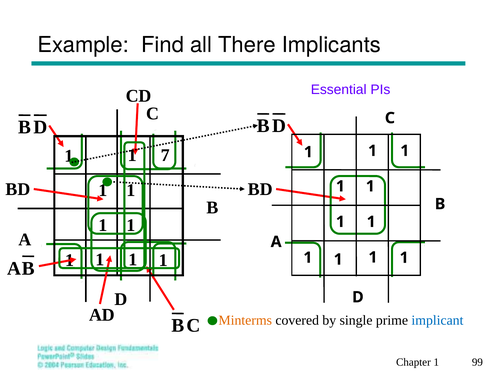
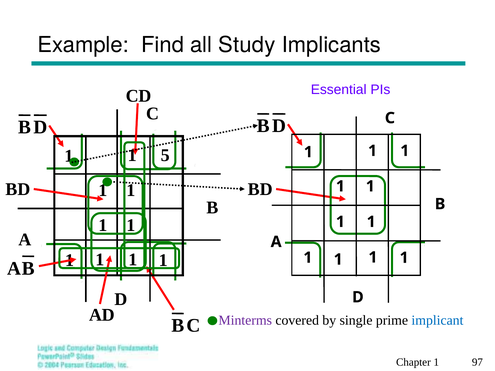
There: There -> Study
7: 7 -> 5
Minterms colour: orange -> purple
99: 99 -> 97
